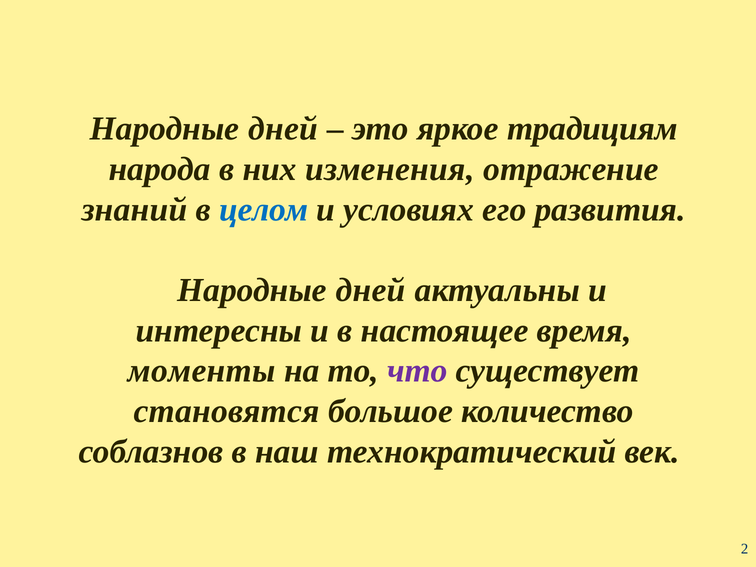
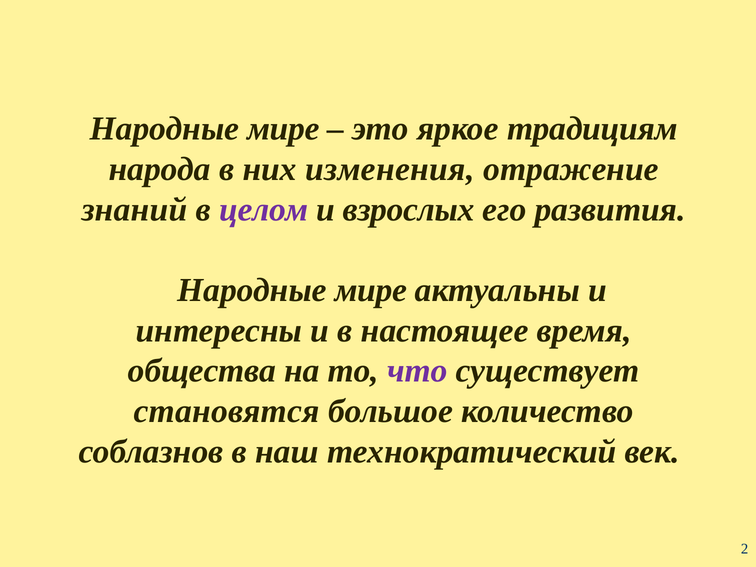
дней at (283, 129): дней -> мире
целом colour: blue -> purple
условиях: условиях -> взрослых
дней at (371, 290): дней -> мире
моменты: моменты -> общества
